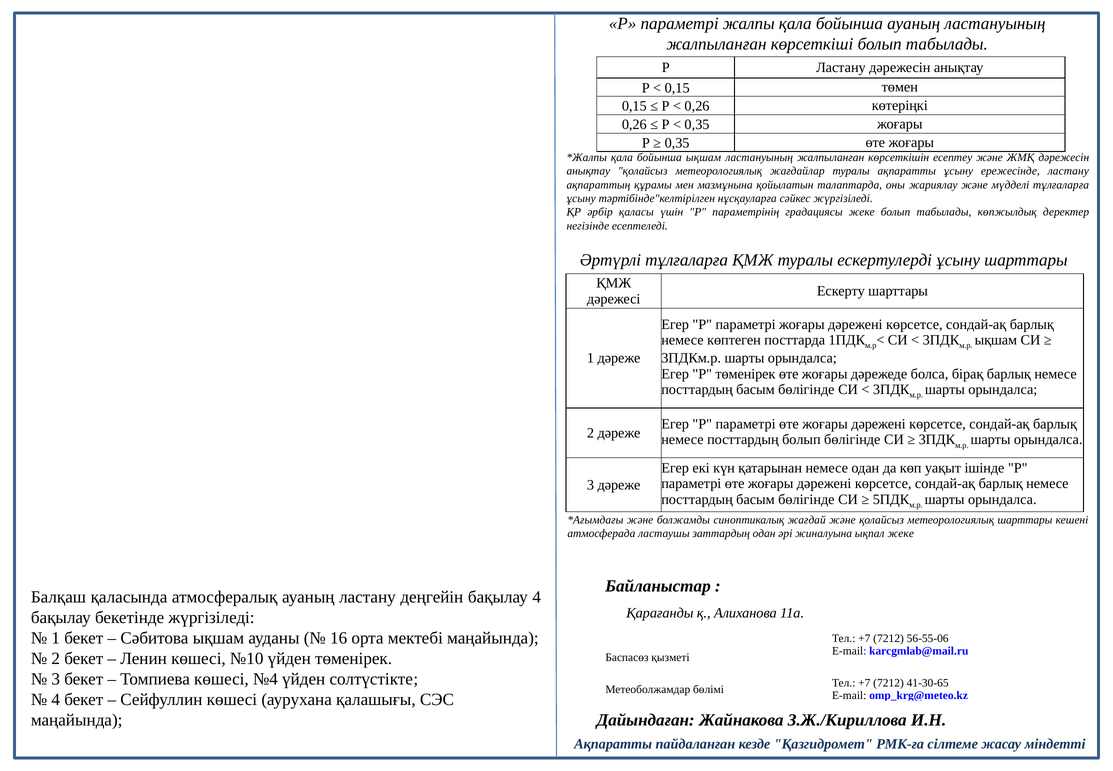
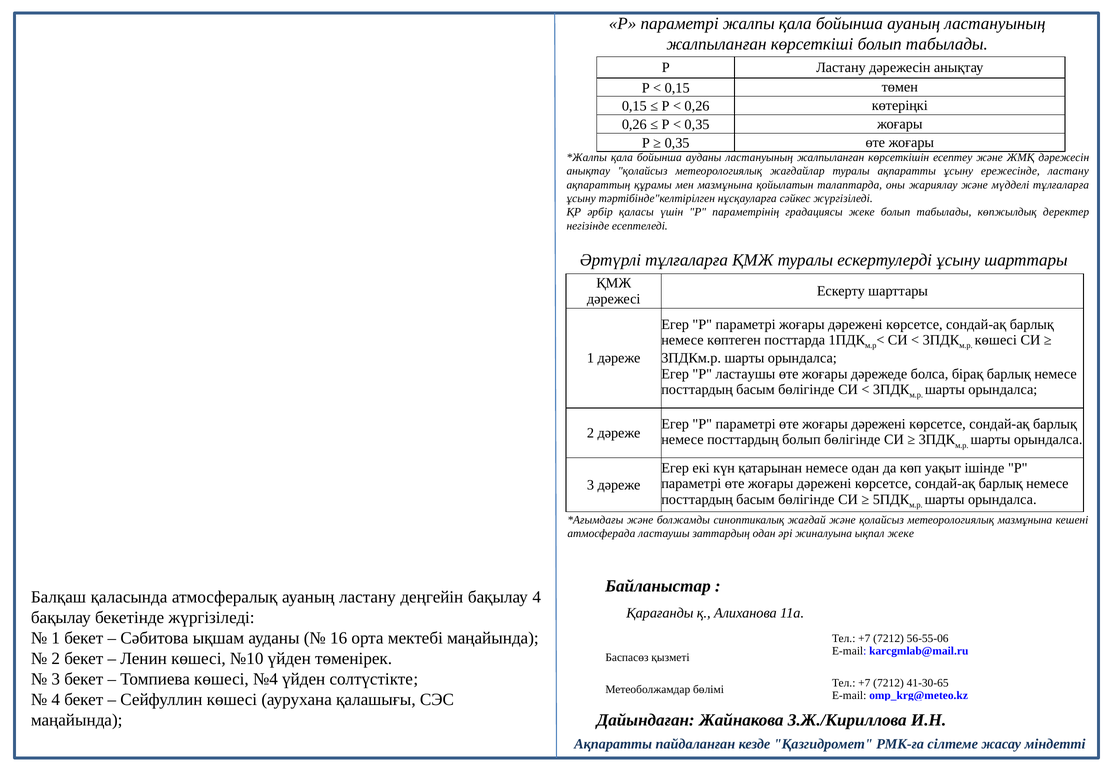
бойынша ықшам: ықшам -> ауданы
ықшам at (996, 340): ықшам -> көшесі
P төменірек: төменірек -> ластаушы
метеорологиялық шарттары: шарттары -> мазмұнына
